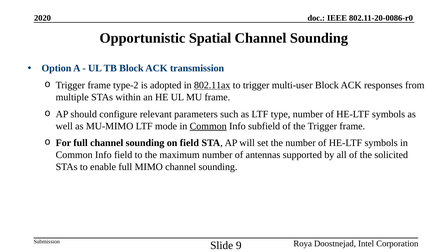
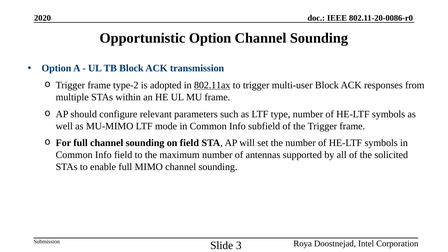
Opportunistic Spatial: Spatial -> Option
Common at (208, 126) underline: present -> none
9: 9 -> 3
